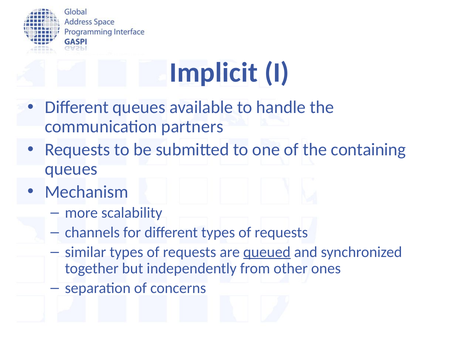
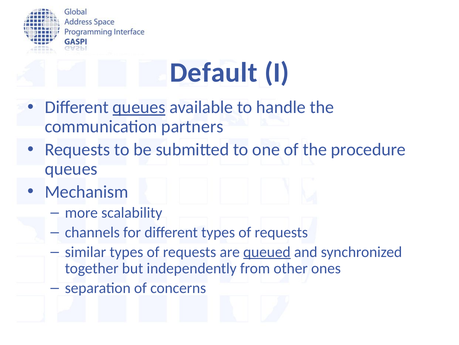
Implicit: Implicit -> Default
queues at (139, 107) underline: none -> present
containing: containing -> procedure
